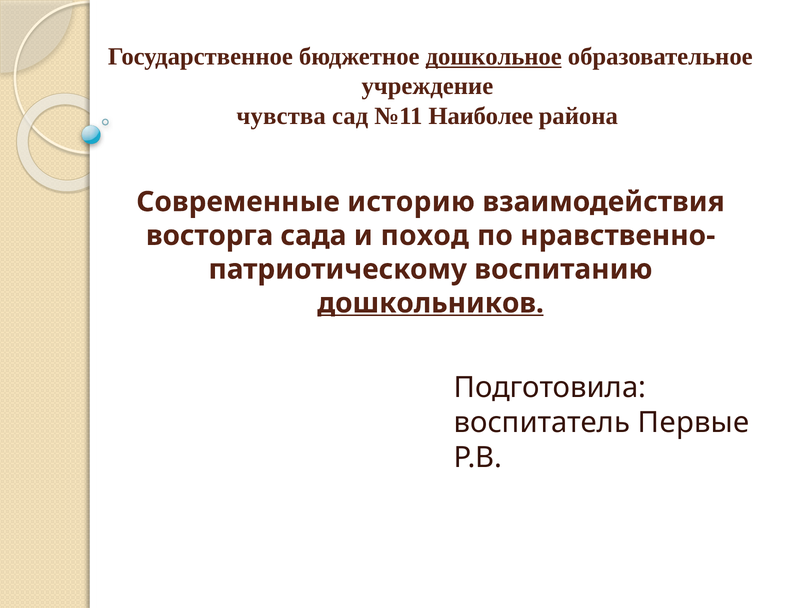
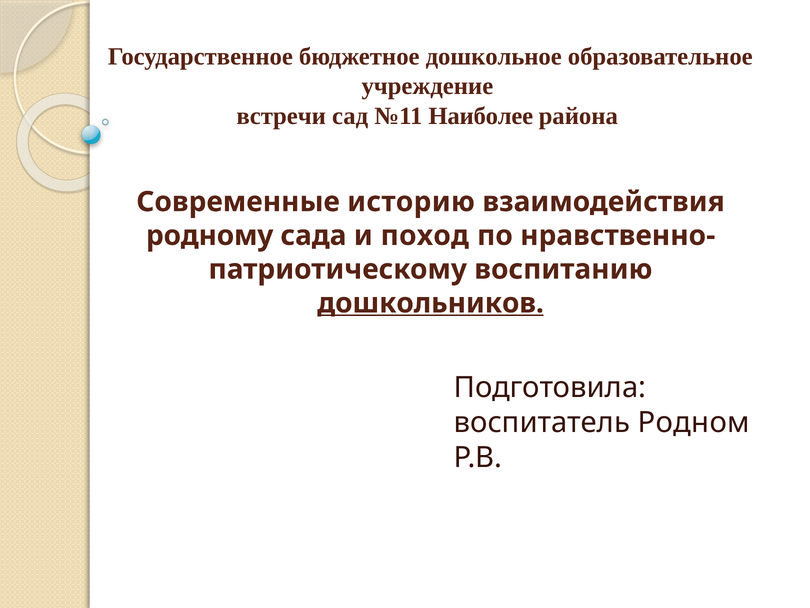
дошкольное underline: present -> none
чувства: чувства -> встречи
восторга: восторга -> родному
Первые: Первые -> Родном
